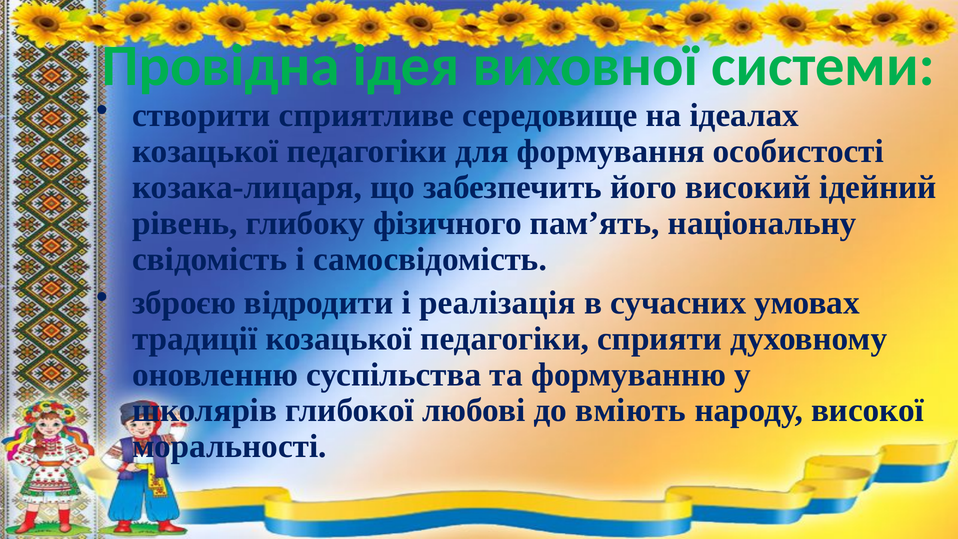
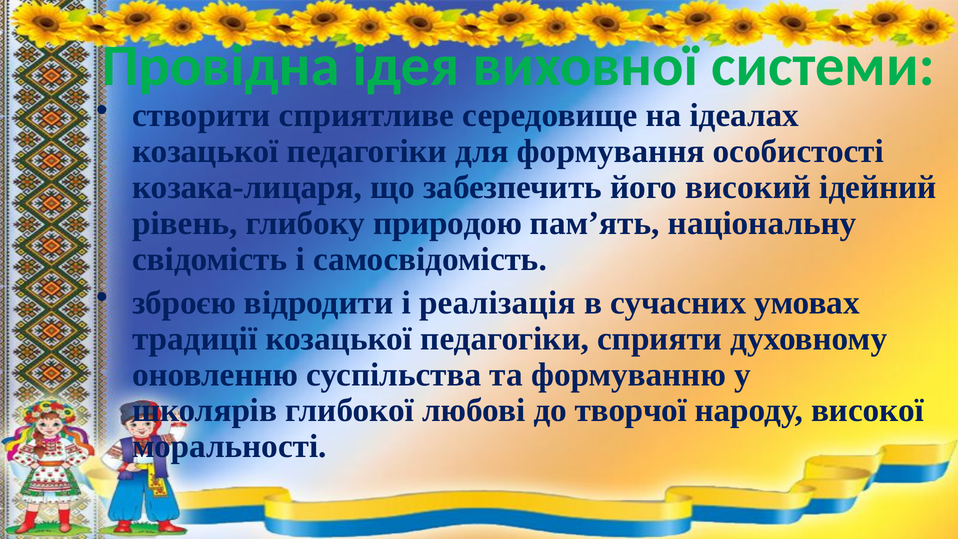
фізичного: фізичного -> природою
вміють: вміють -> творчої
